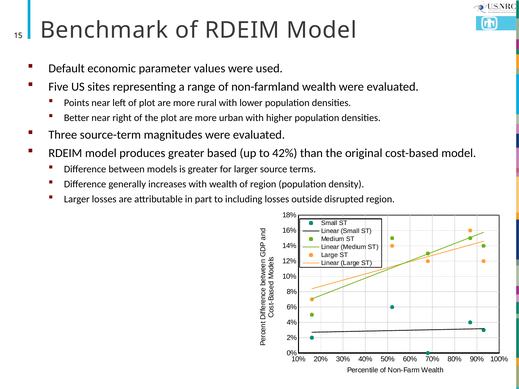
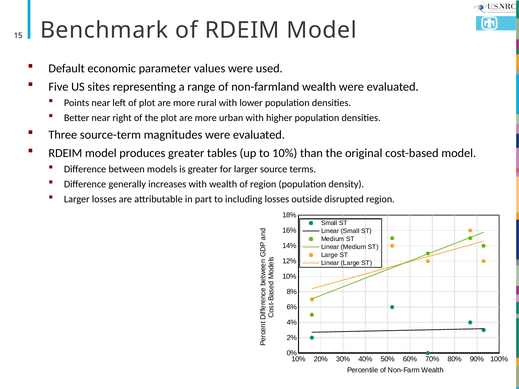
based: based -> tables
to 42%: 42% -> 10%
